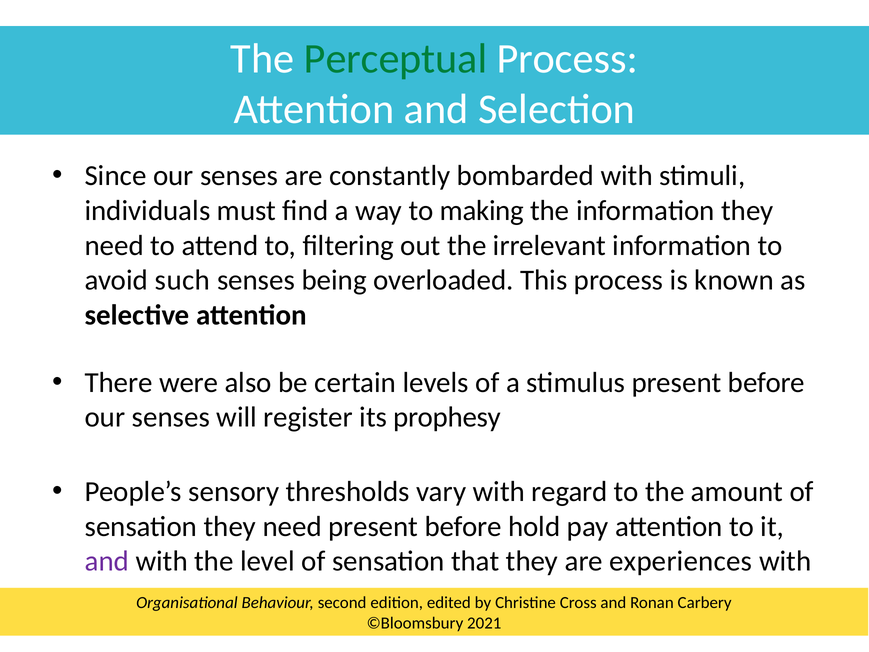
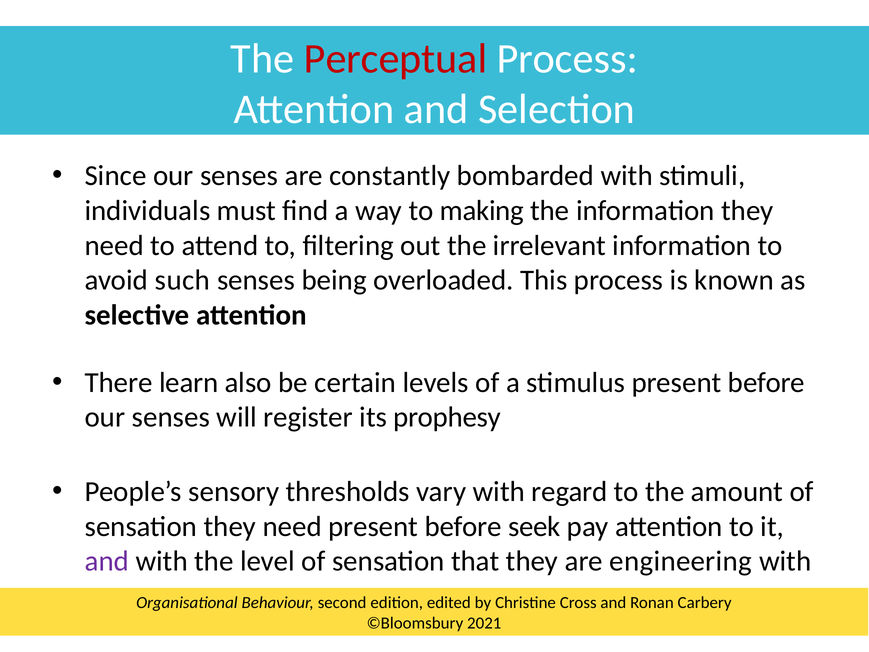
Perceptual colour: green -> red
were: were -> learn
hold: hold -> seek
experiences: experiences -> engineering
